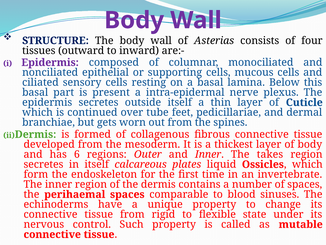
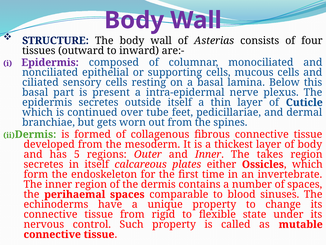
6: 6 -> 5
liquid: liquid -> either
